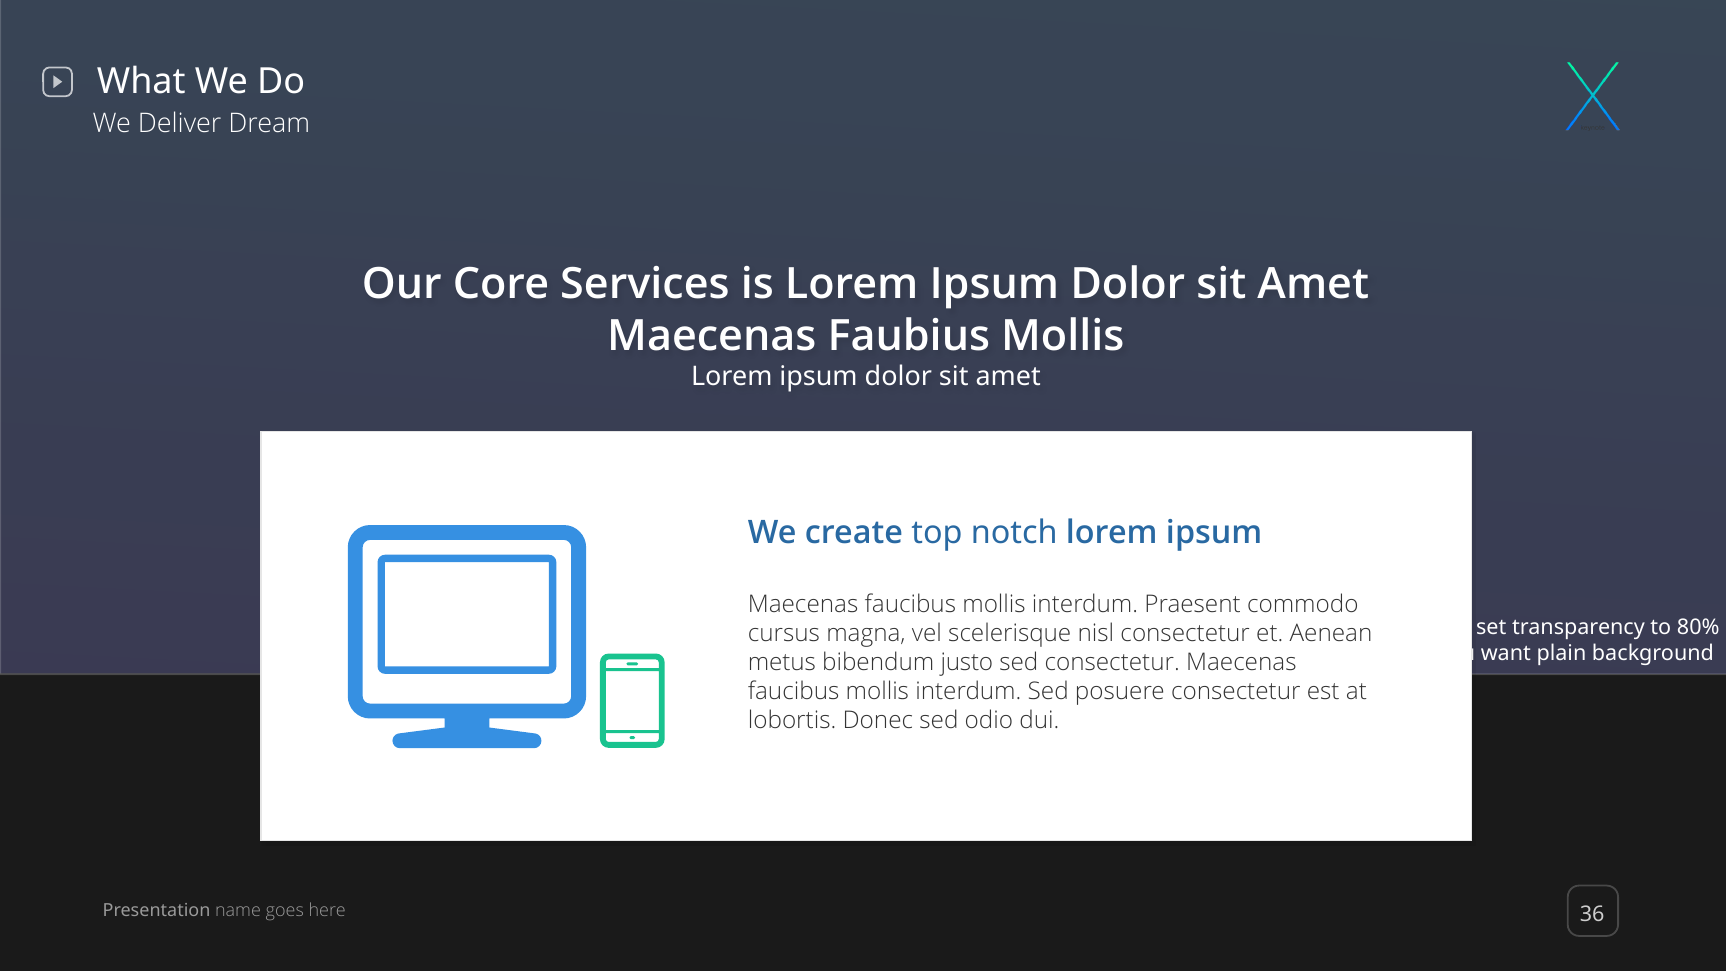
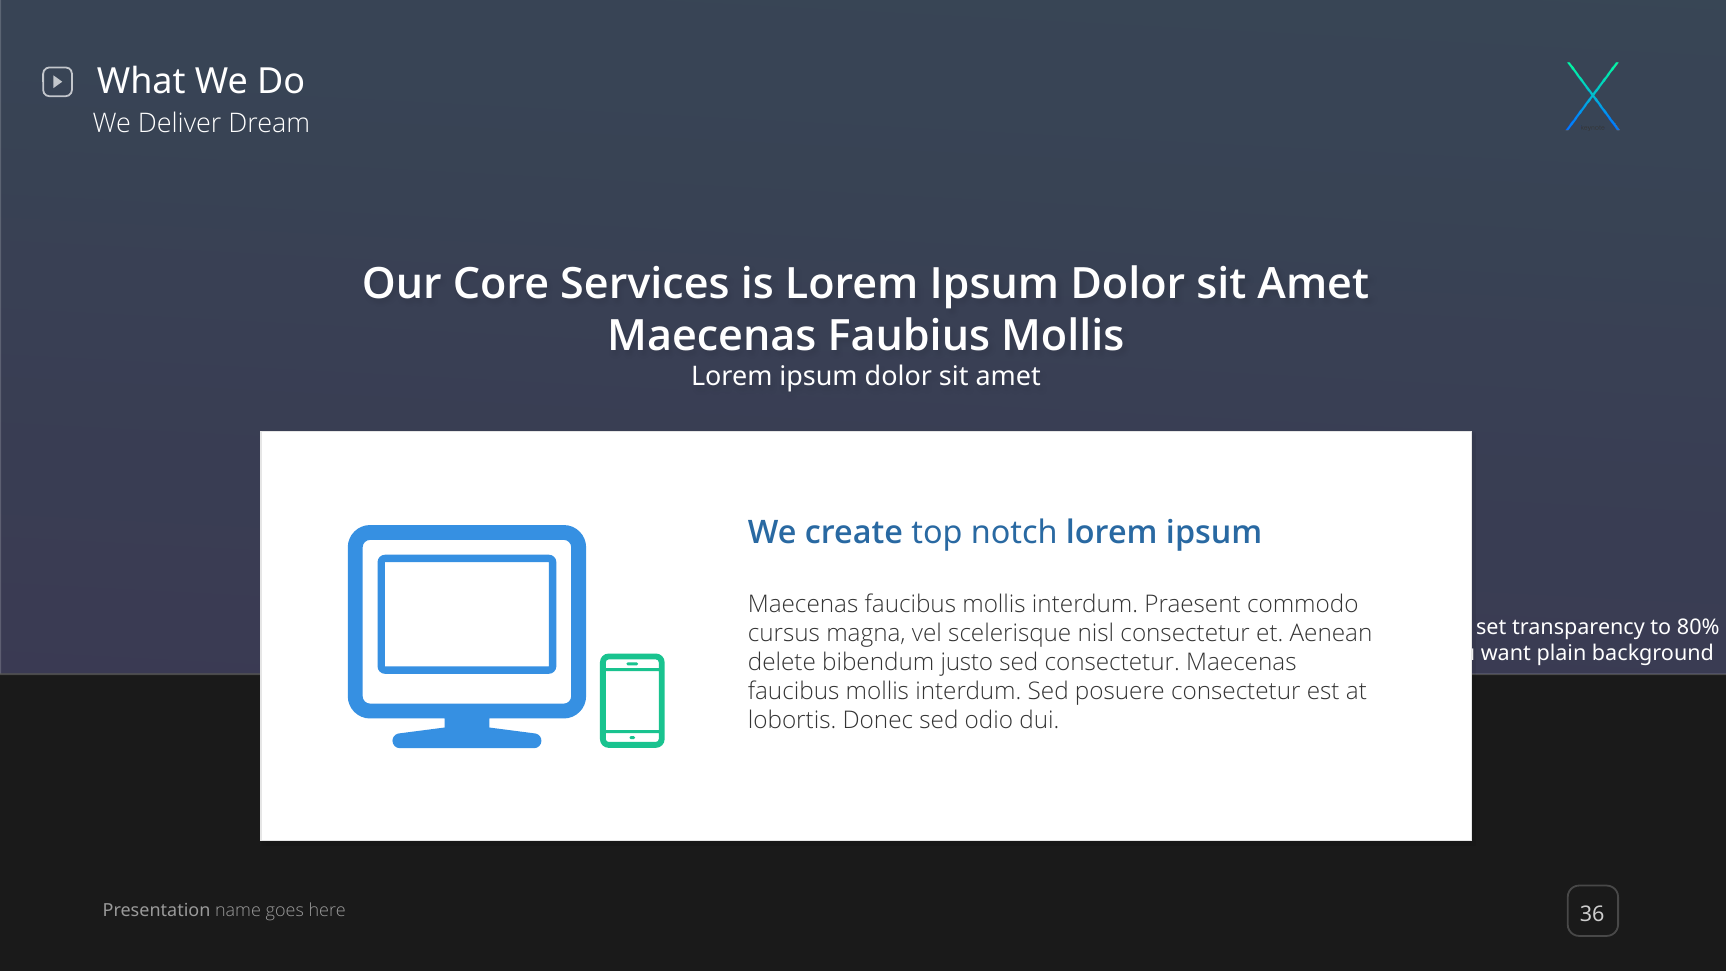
metus at (782, 662): metus -> delete
